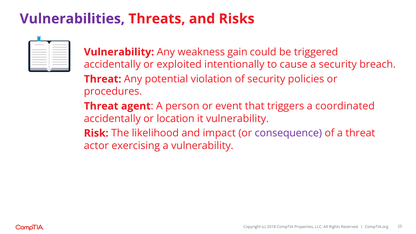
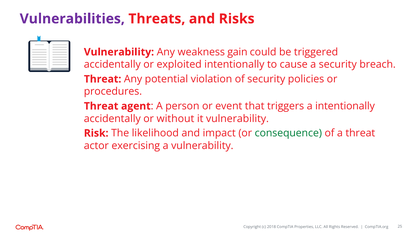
a coordinated: coordinated -> intentionally
location: location -> without
consequence colour: purple -> green
